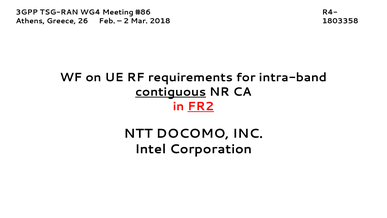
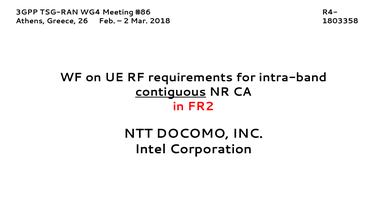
FR2 underline: present -> none
